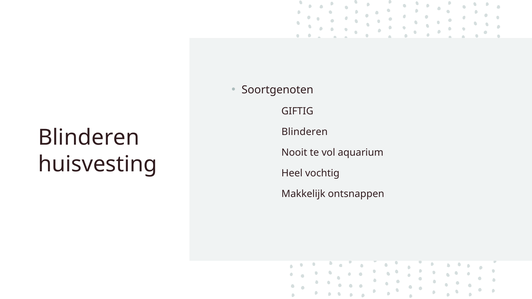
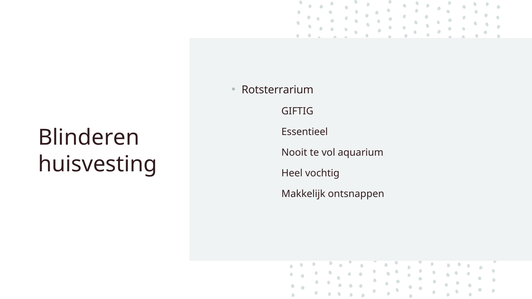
Soortgenoten: Soortgenoten -> Rotsterrarium
Blinderen at (305, 132): Blinderen -> Essentieel
